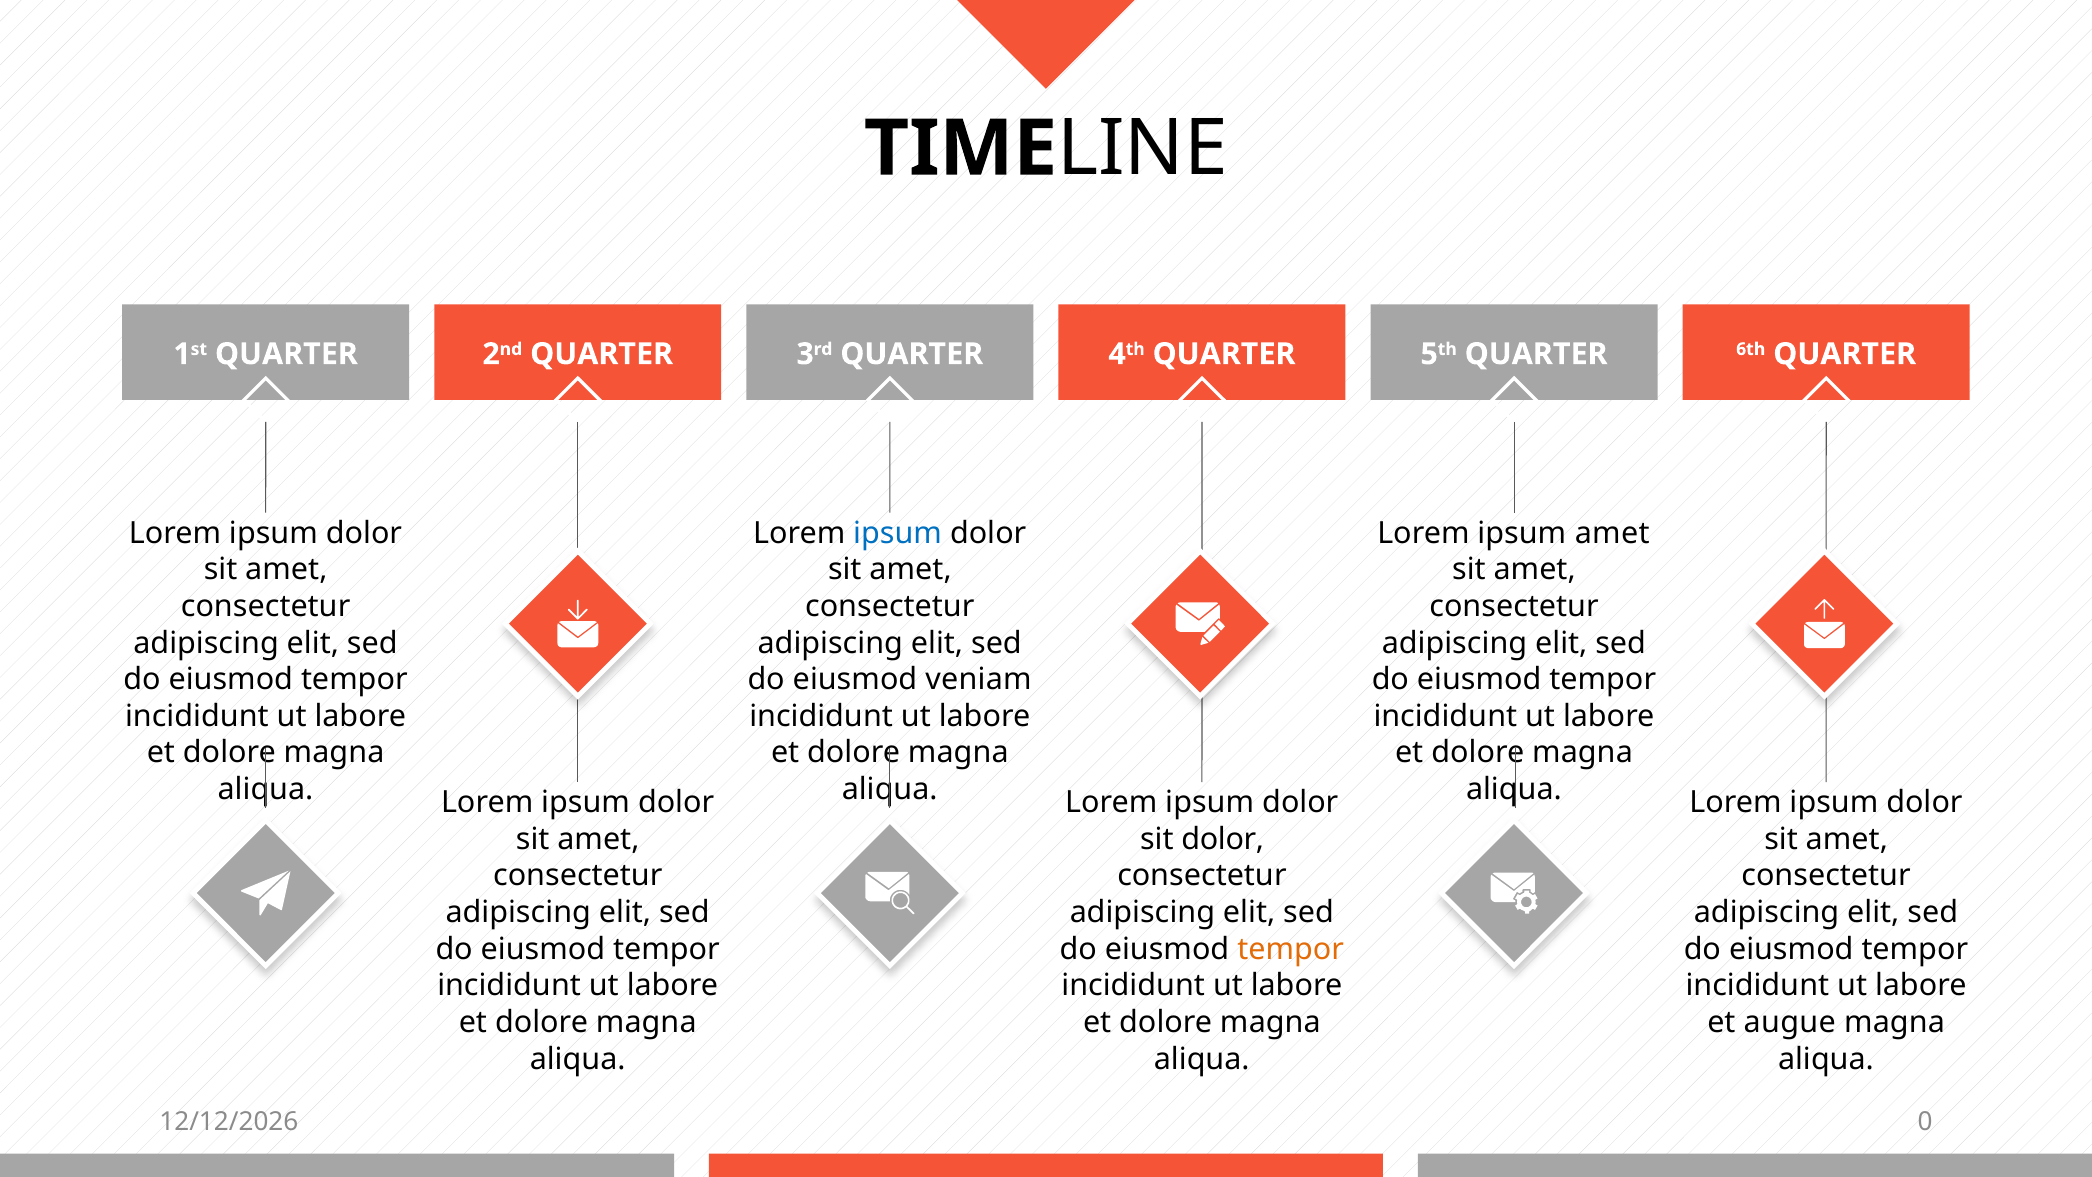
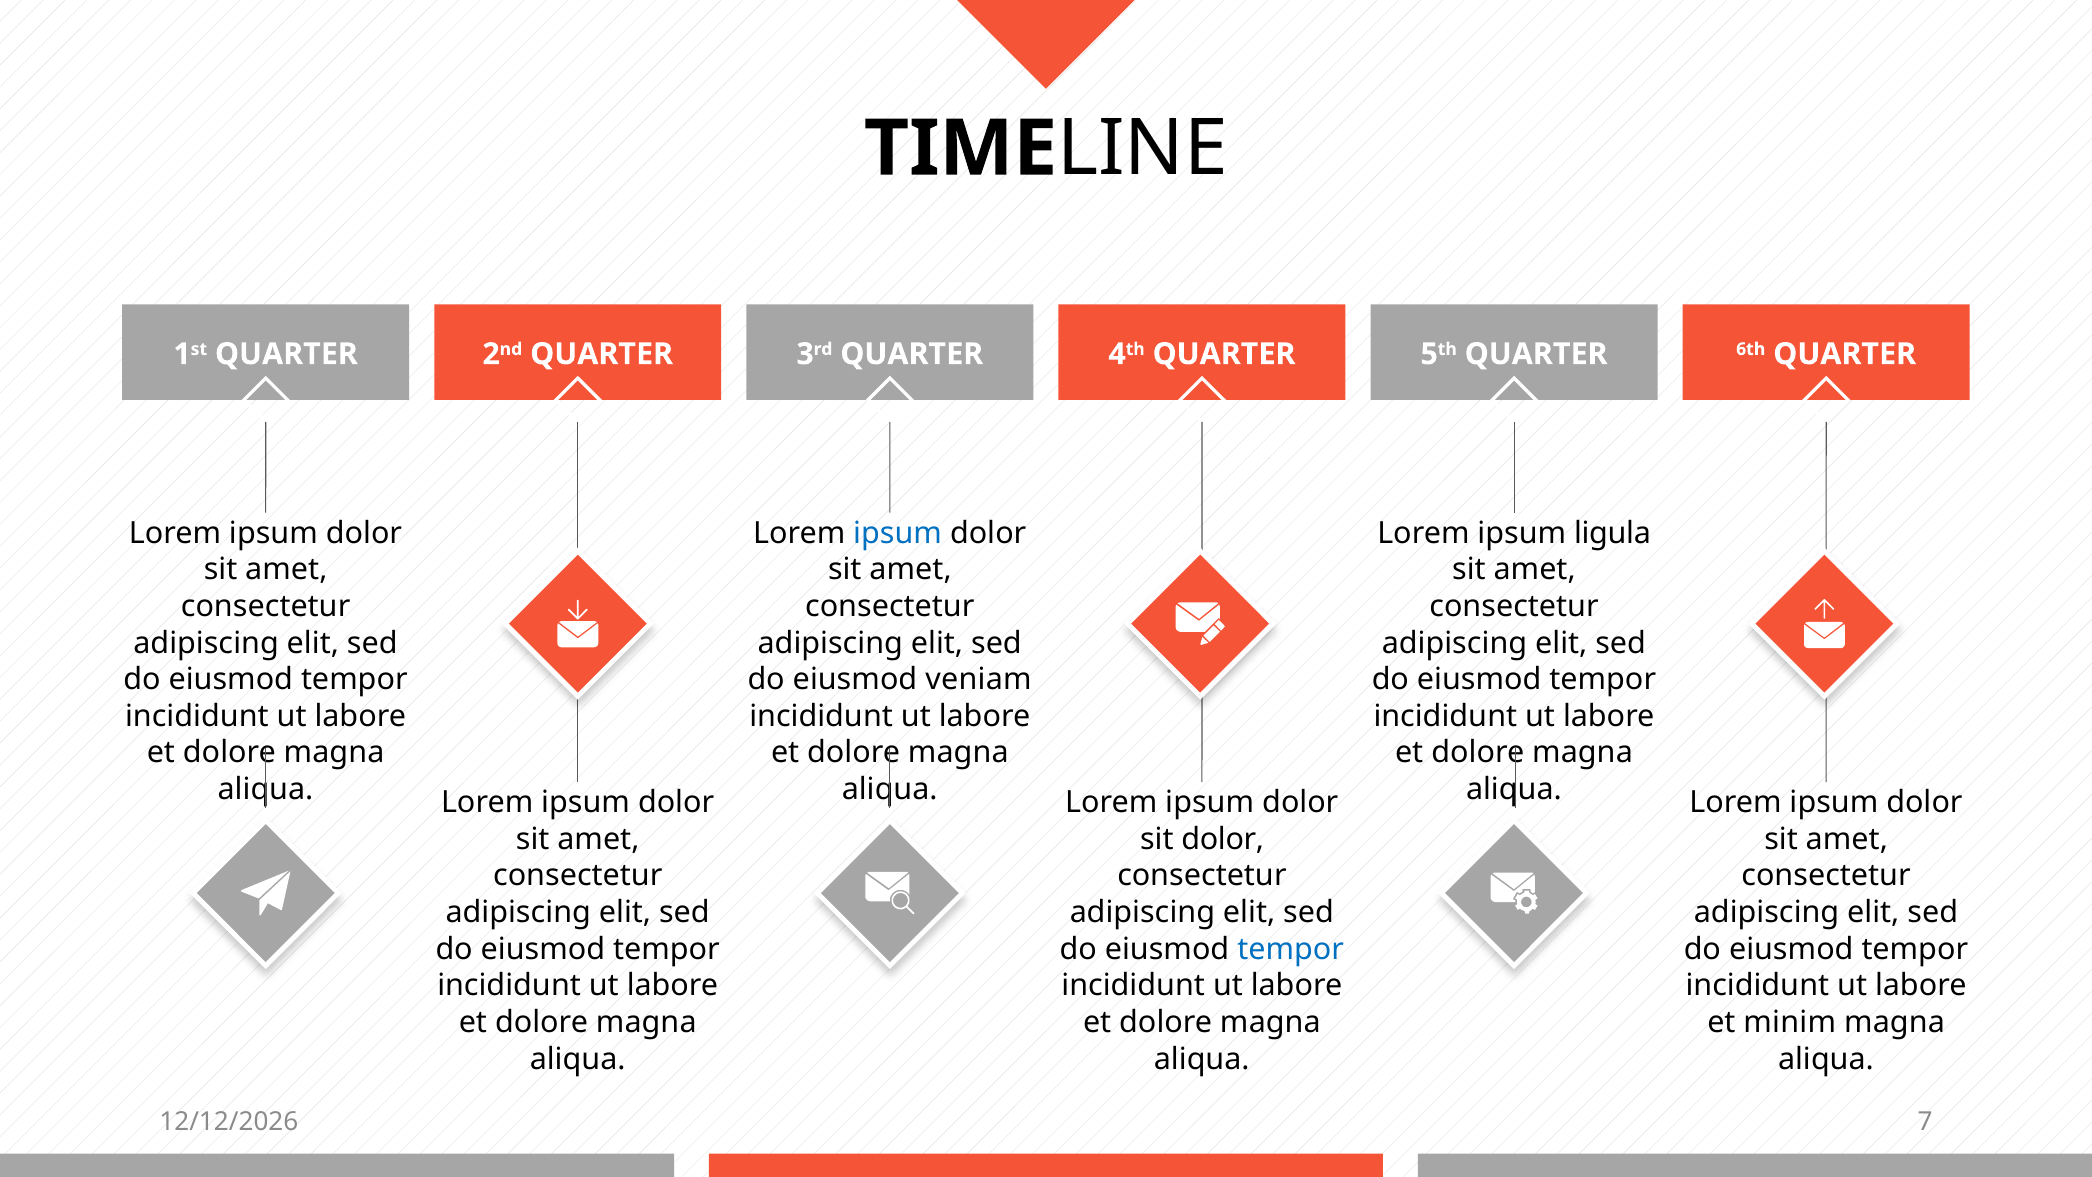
ipsum amet: amet -> ligula
tempor at (1291, 949) colour: orange -> blue
augue: augue -> minim
0: 0 -> 7
